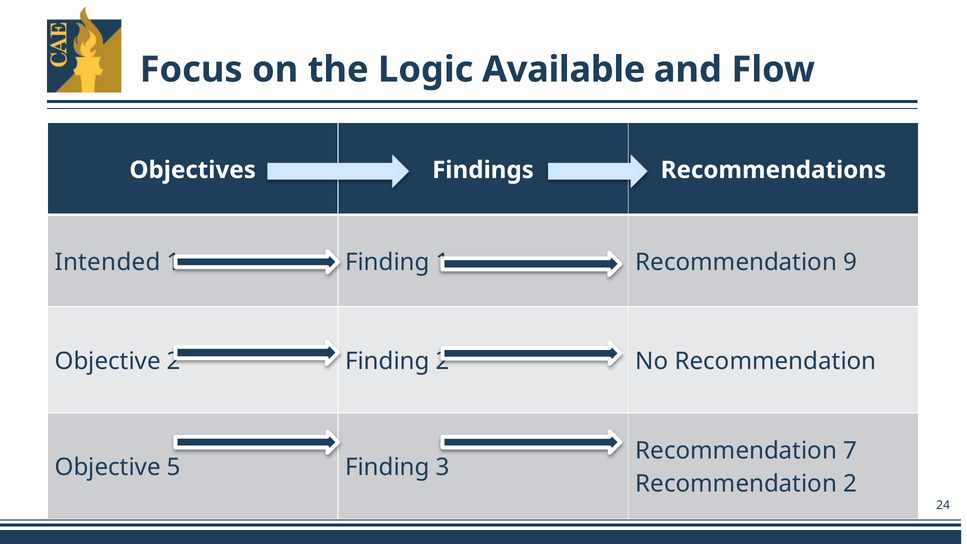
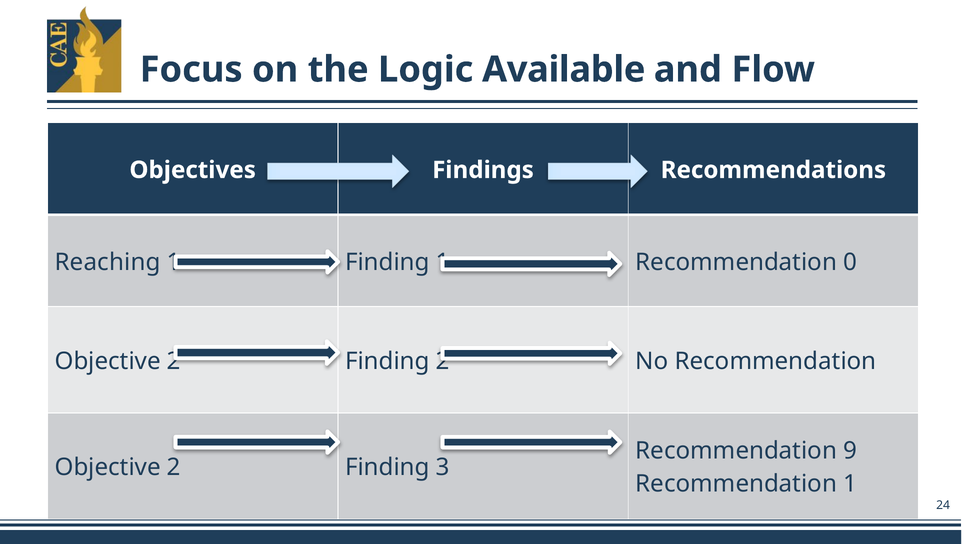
Intended: Intended -> Reaching
9: 9 -> 0
7: 7 -> 9
5 at (174, 467): 5 -> 2
Recommendation 2: 2 -> 1
